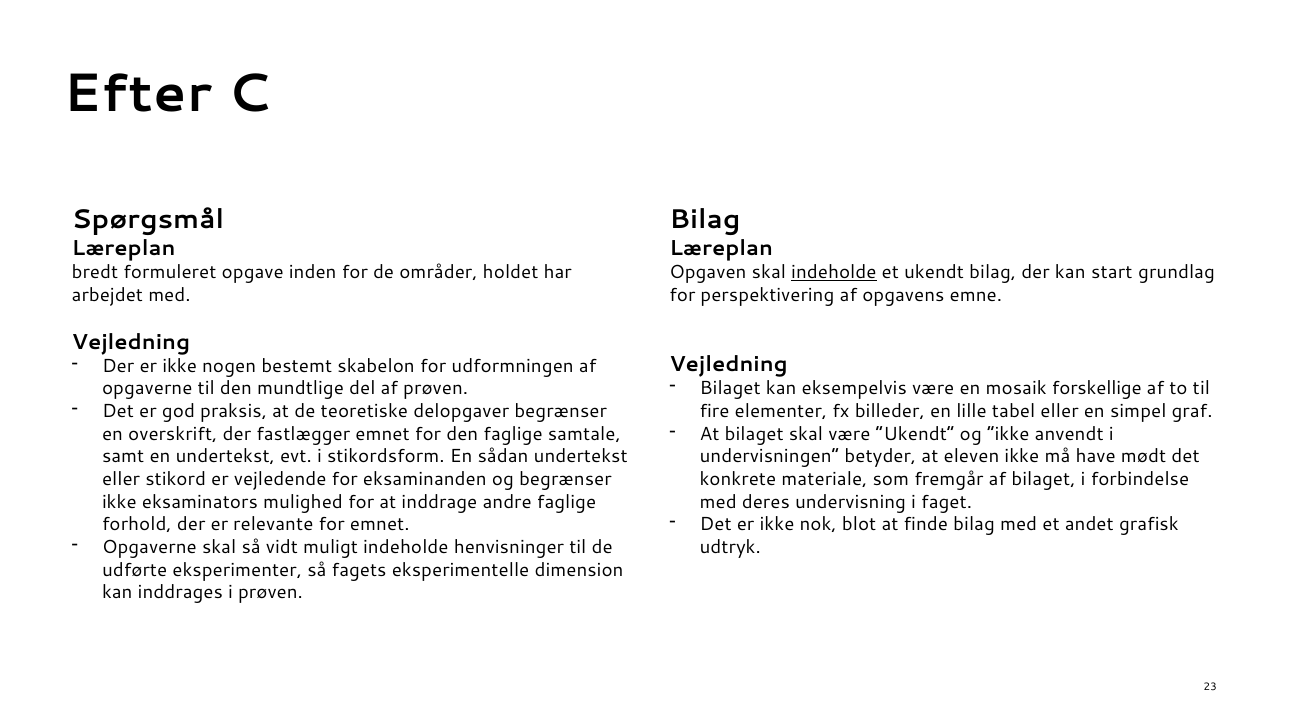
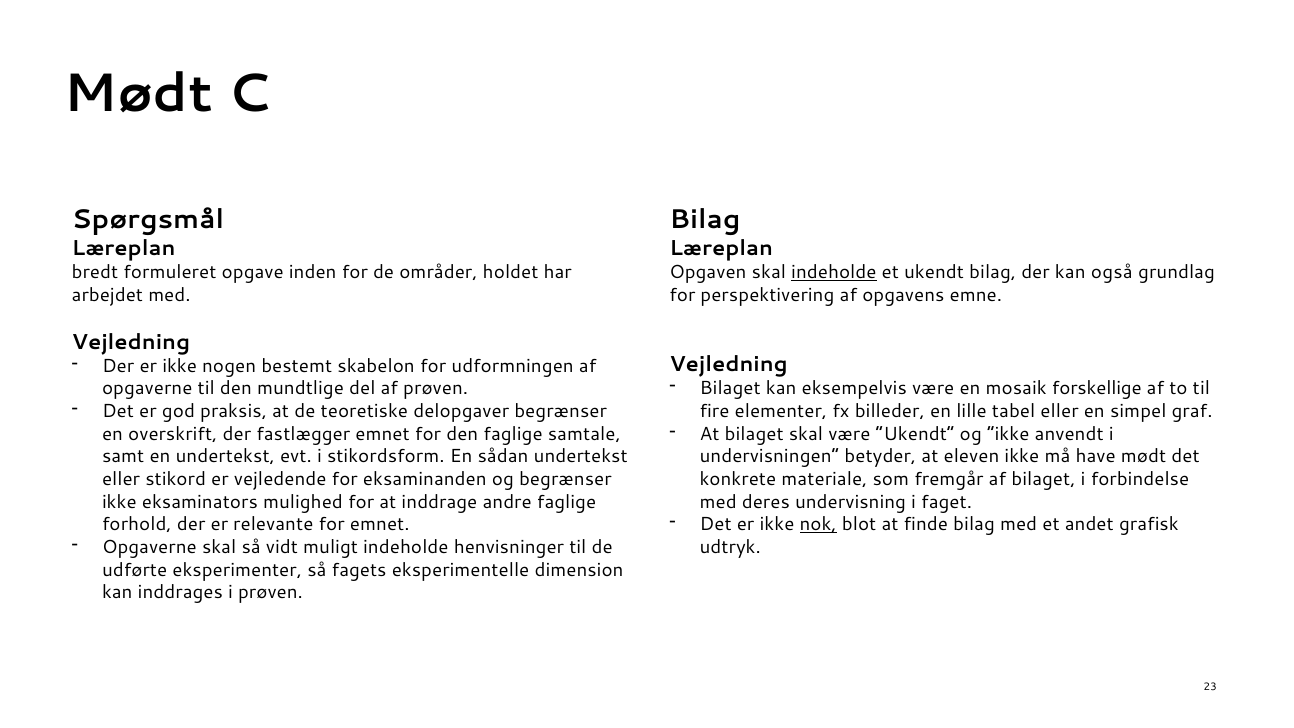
Efter at (138, 93): Efter -> Mødt
start: start -> også
nok underline: none -> present
